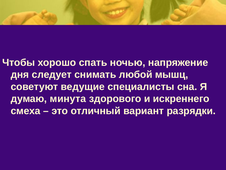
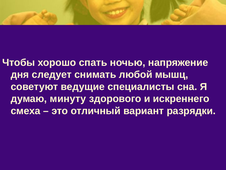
минута: минута -> минуту
